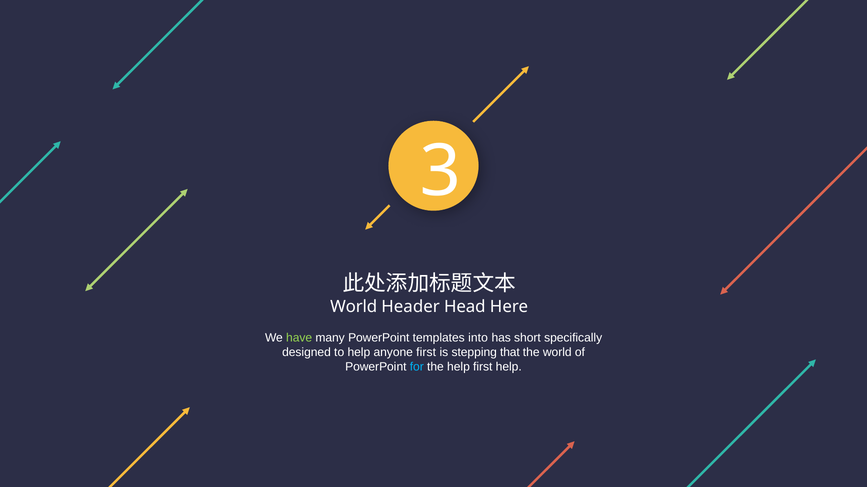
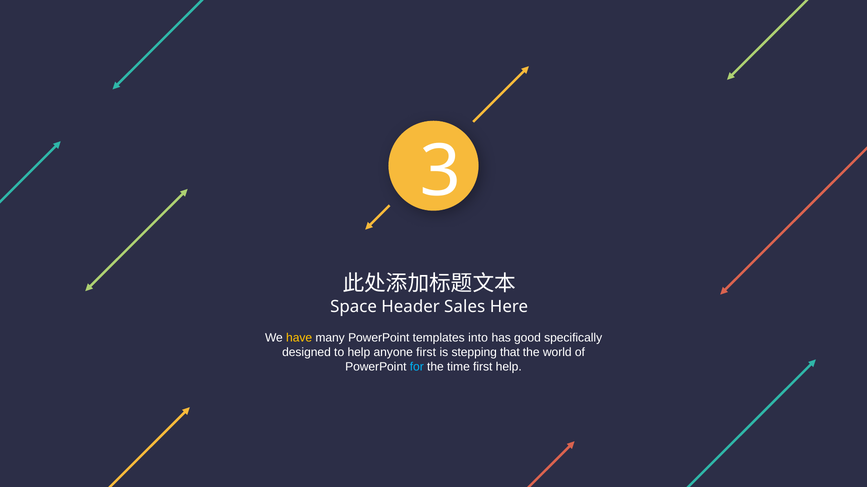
World at (354, 307): World -> Space
Head: Head -> Sales
have colour: light green -> yellow
short: short -> good
the help: help -> time
